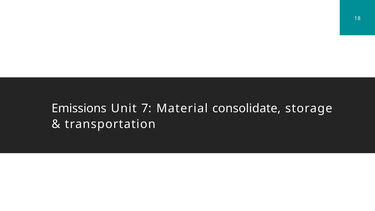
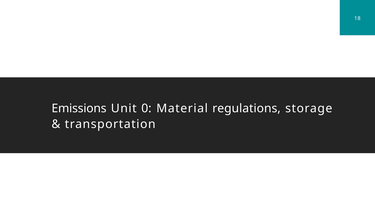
7: 7 -> 0
consolidate: consolidate -> regulations
